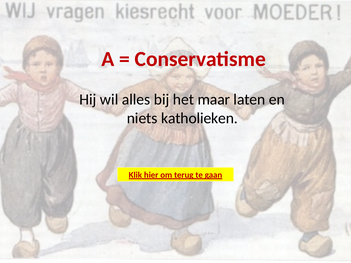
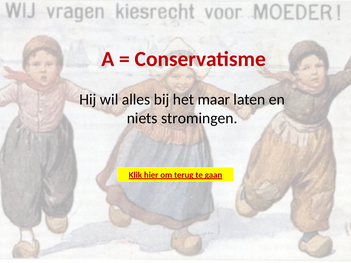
katholieken: katholieken -> stromingen
